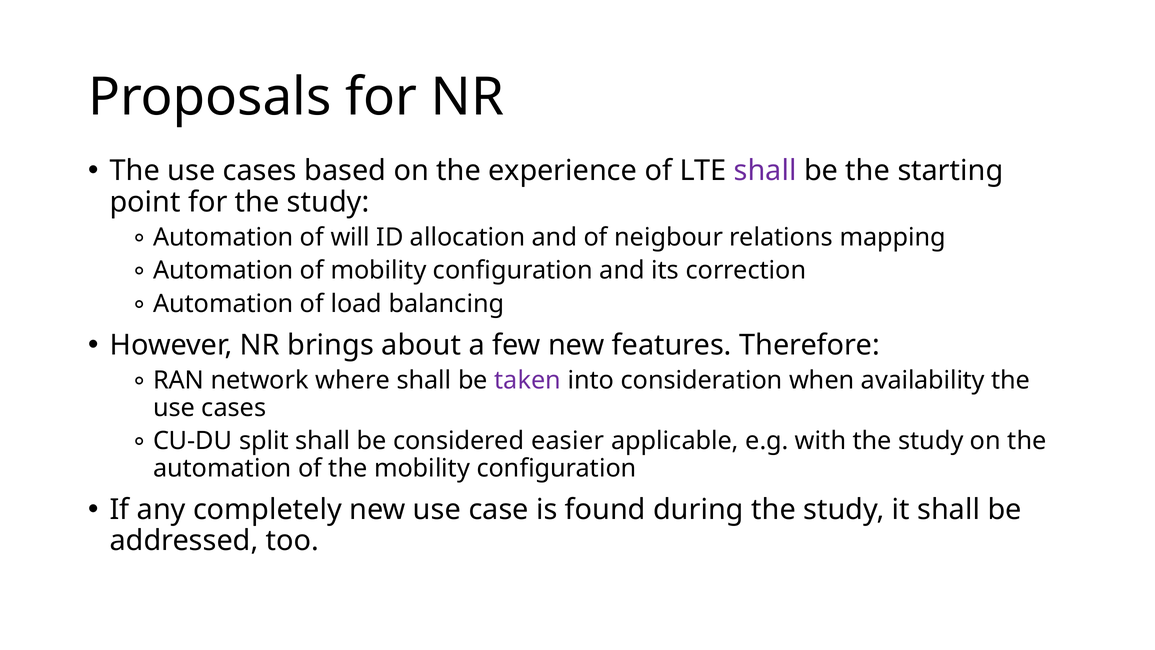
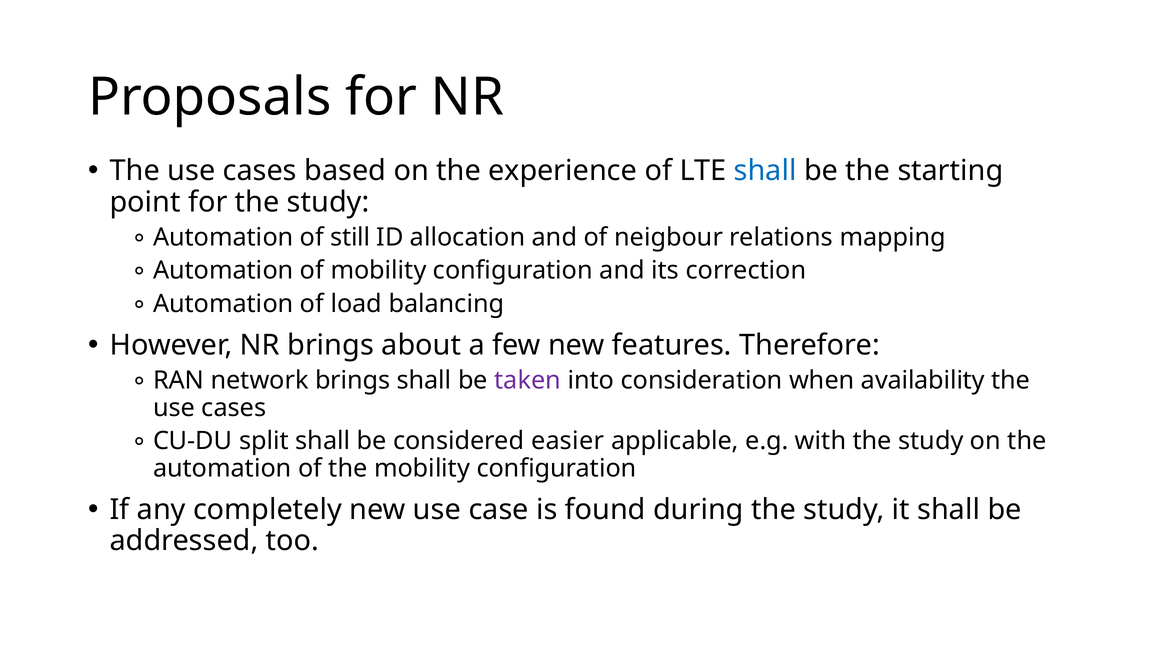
shall at (765, 171) colour: purple -> blue
will: will -> still
network where: where -> brings
